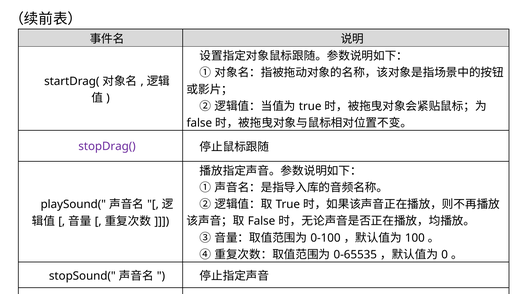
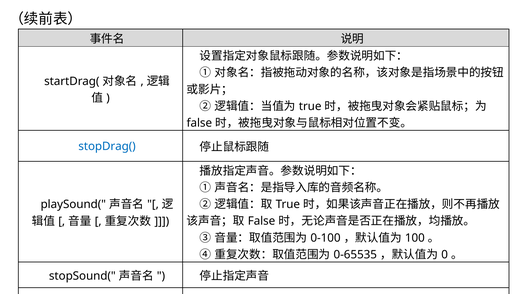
stopDrag( colour: purple -> blue
